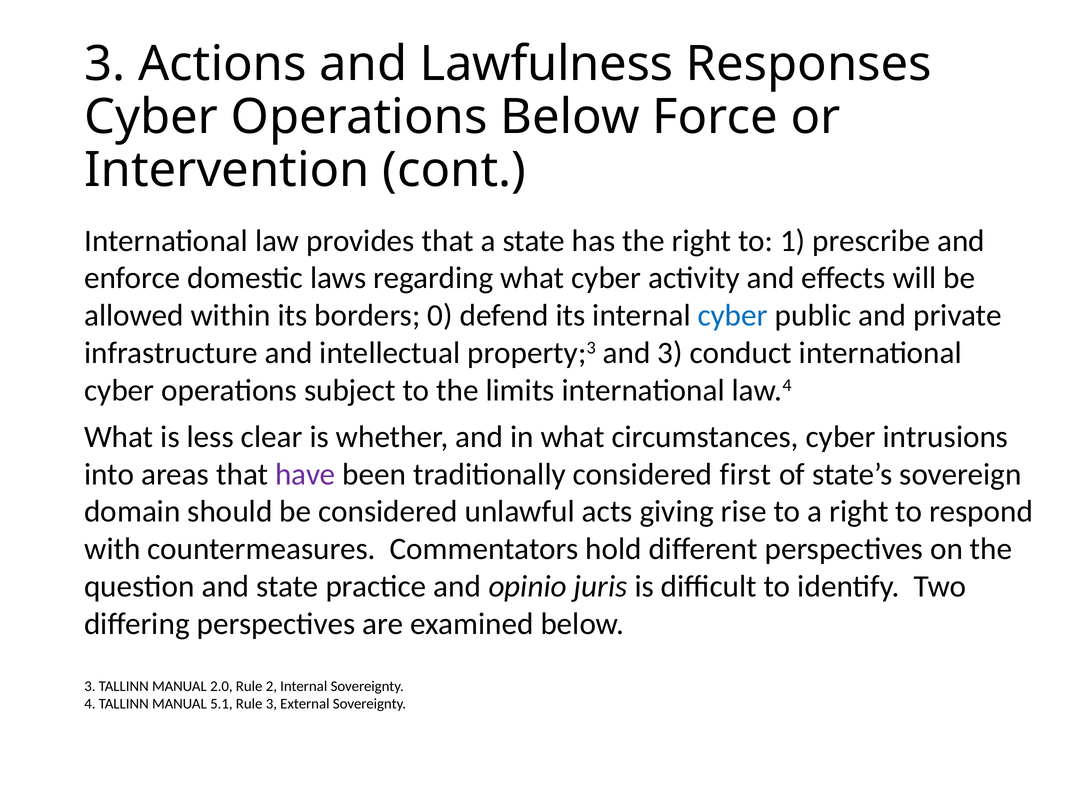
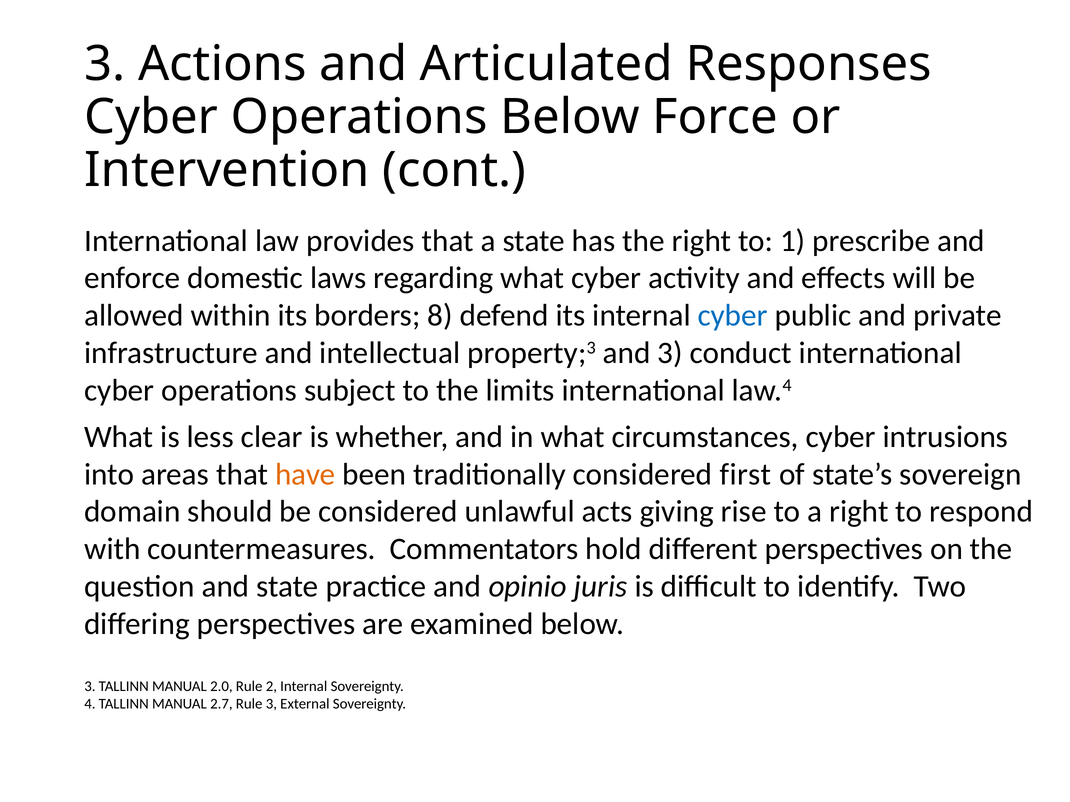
Lawfulness: Lawfulness -> Articulated
0: 0 -> 8
have colour: purple -> orange
5.1: 5.1 -> 2.7
